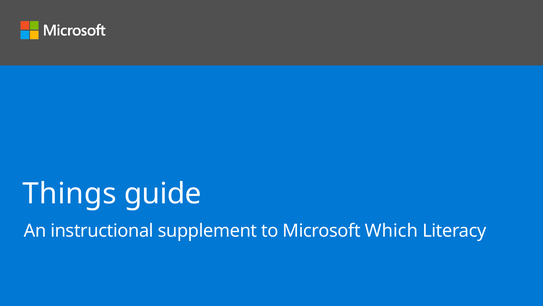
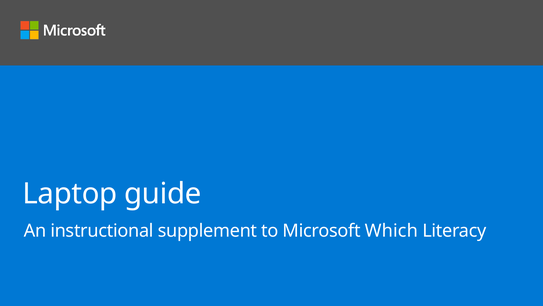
Things: Things -> Laptop
